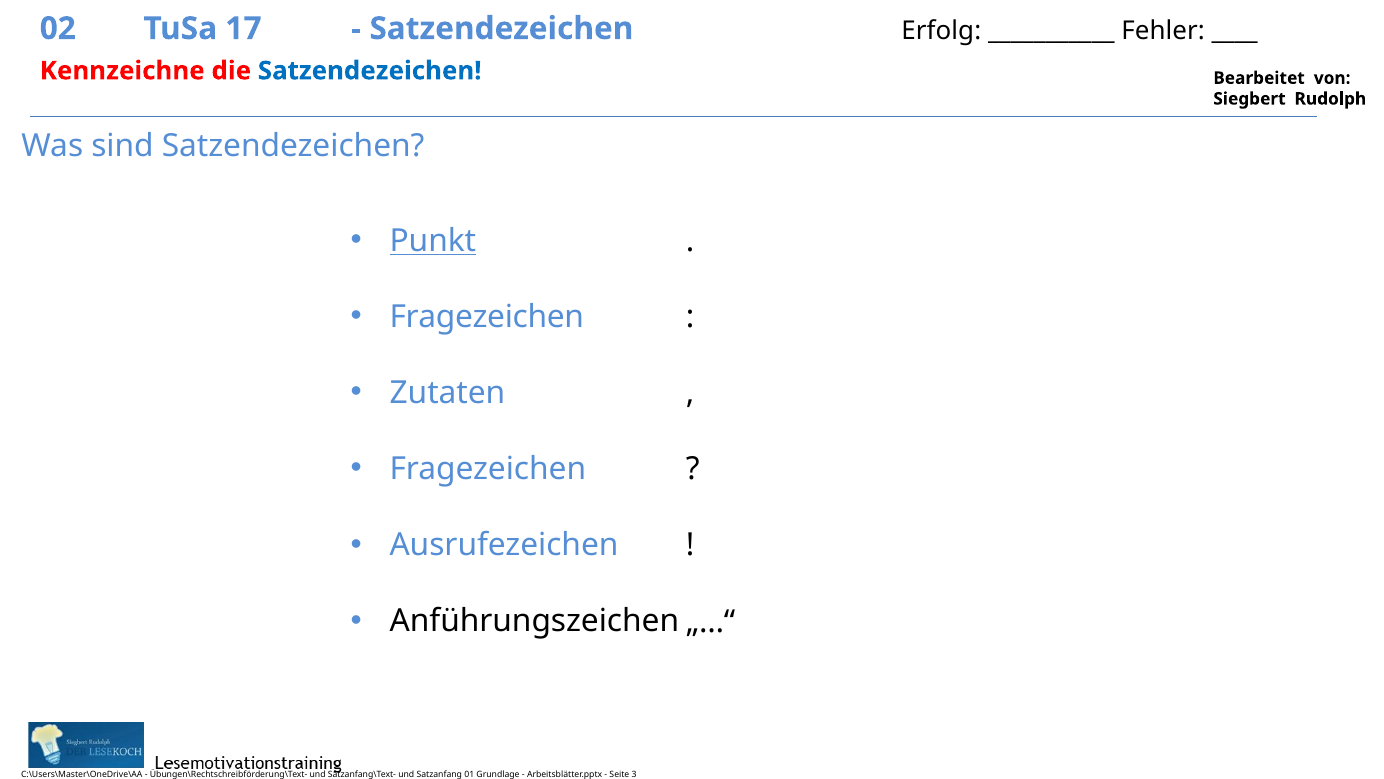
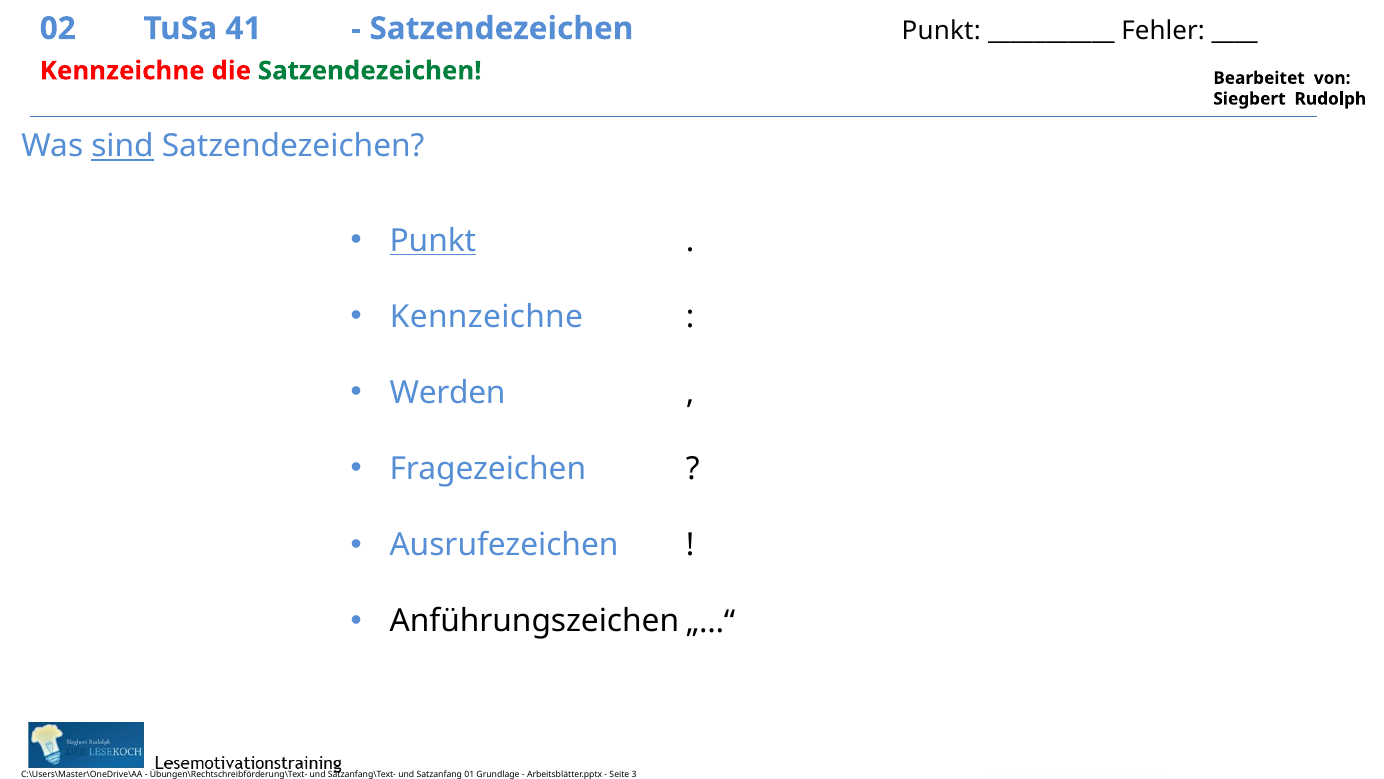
17: 17 -> 41
Satzendezeichen Erfolg: Erfolg -> Punkt
Satzendezeichen at (370, 71) colour: blue -> green
sind underline: none -> present
Fragezeichen at (487, 317): Fragezeichen -> Kennzeichne
Zutaten: Zutaten -> Werden
